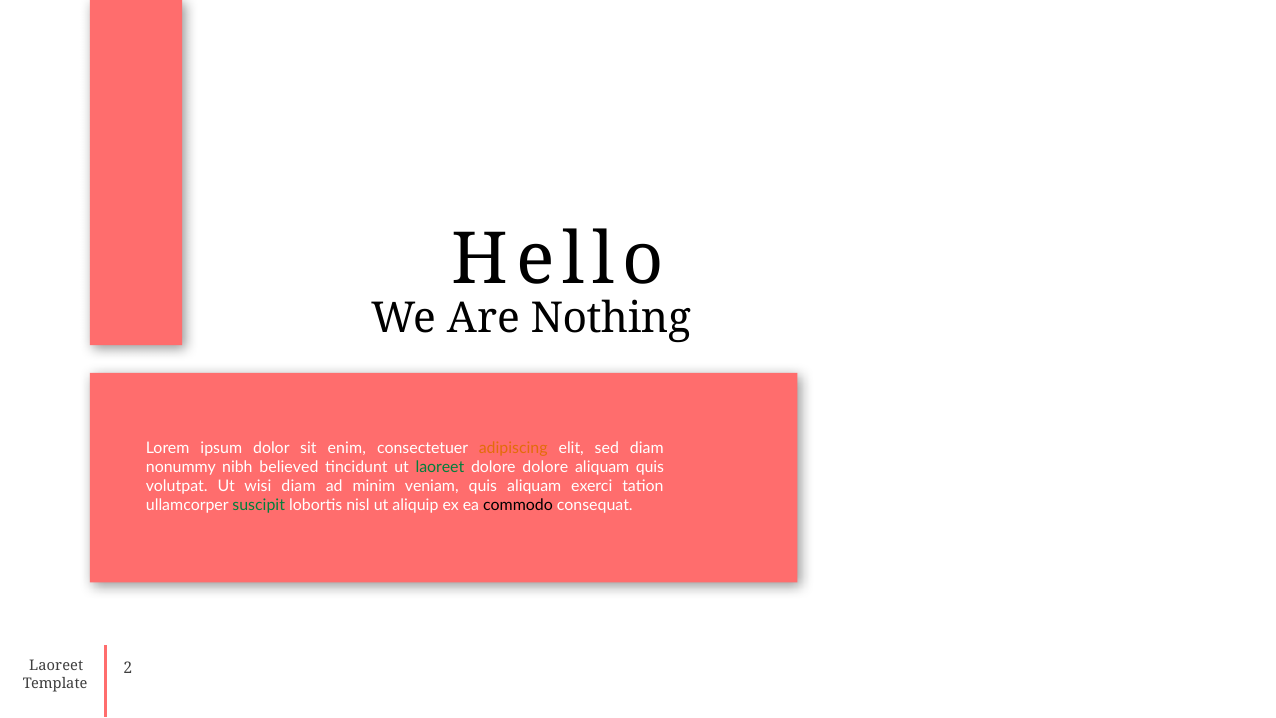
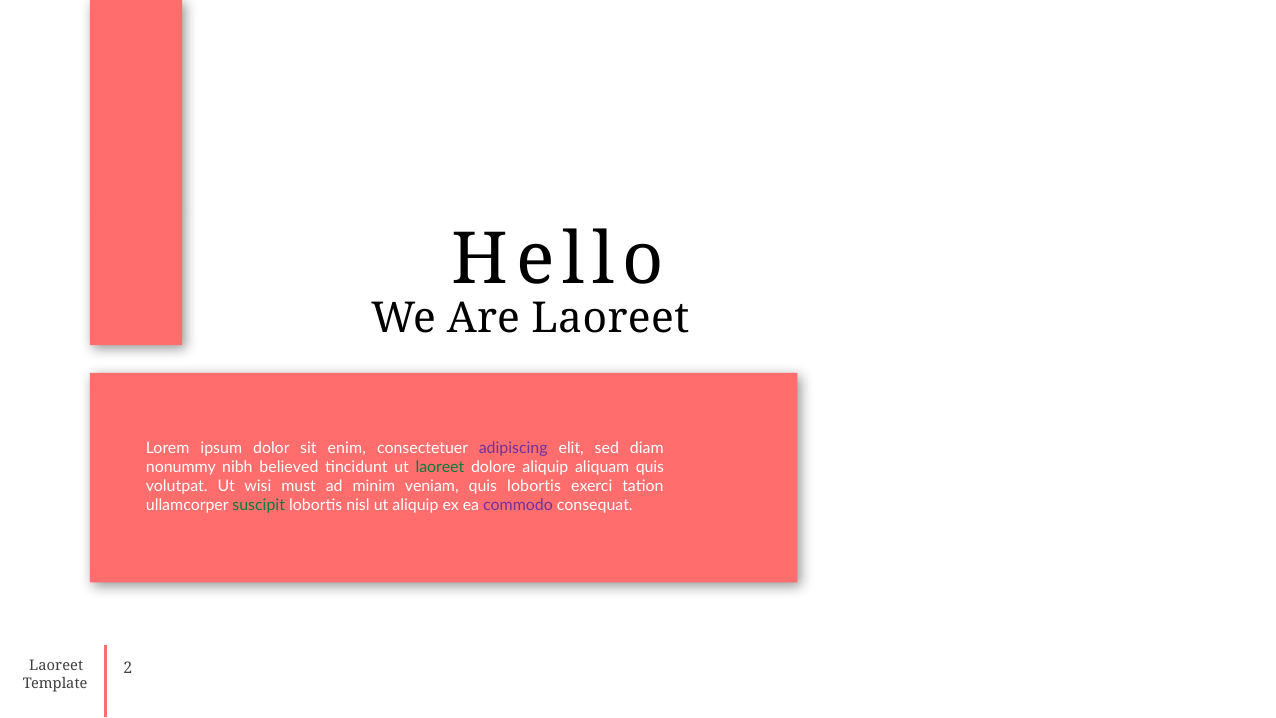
Are Nothing: Nothing -> Laoreet
adipiscing colour: orange -> purple
dolore dolore: dolore -> aliquip
wisi diam: diam -> must
quis aliquam: aliquam -> lobortis
commodo colour: black -> purple
